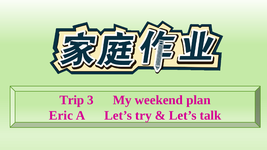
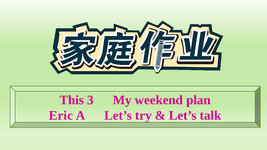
Trip: Trip -> This
